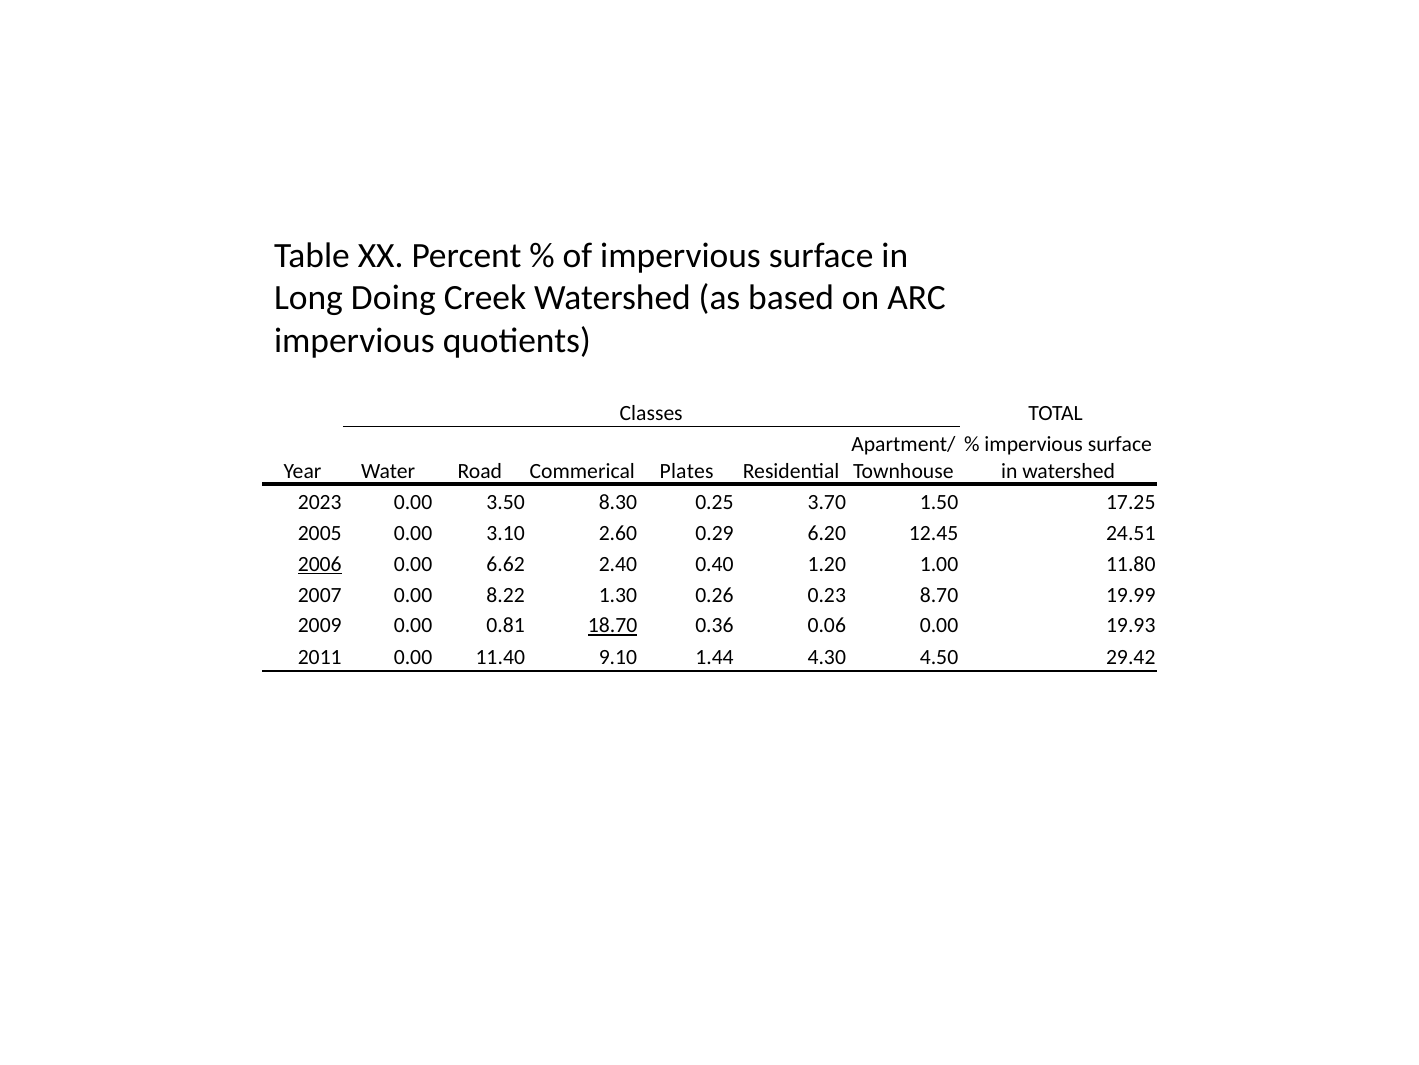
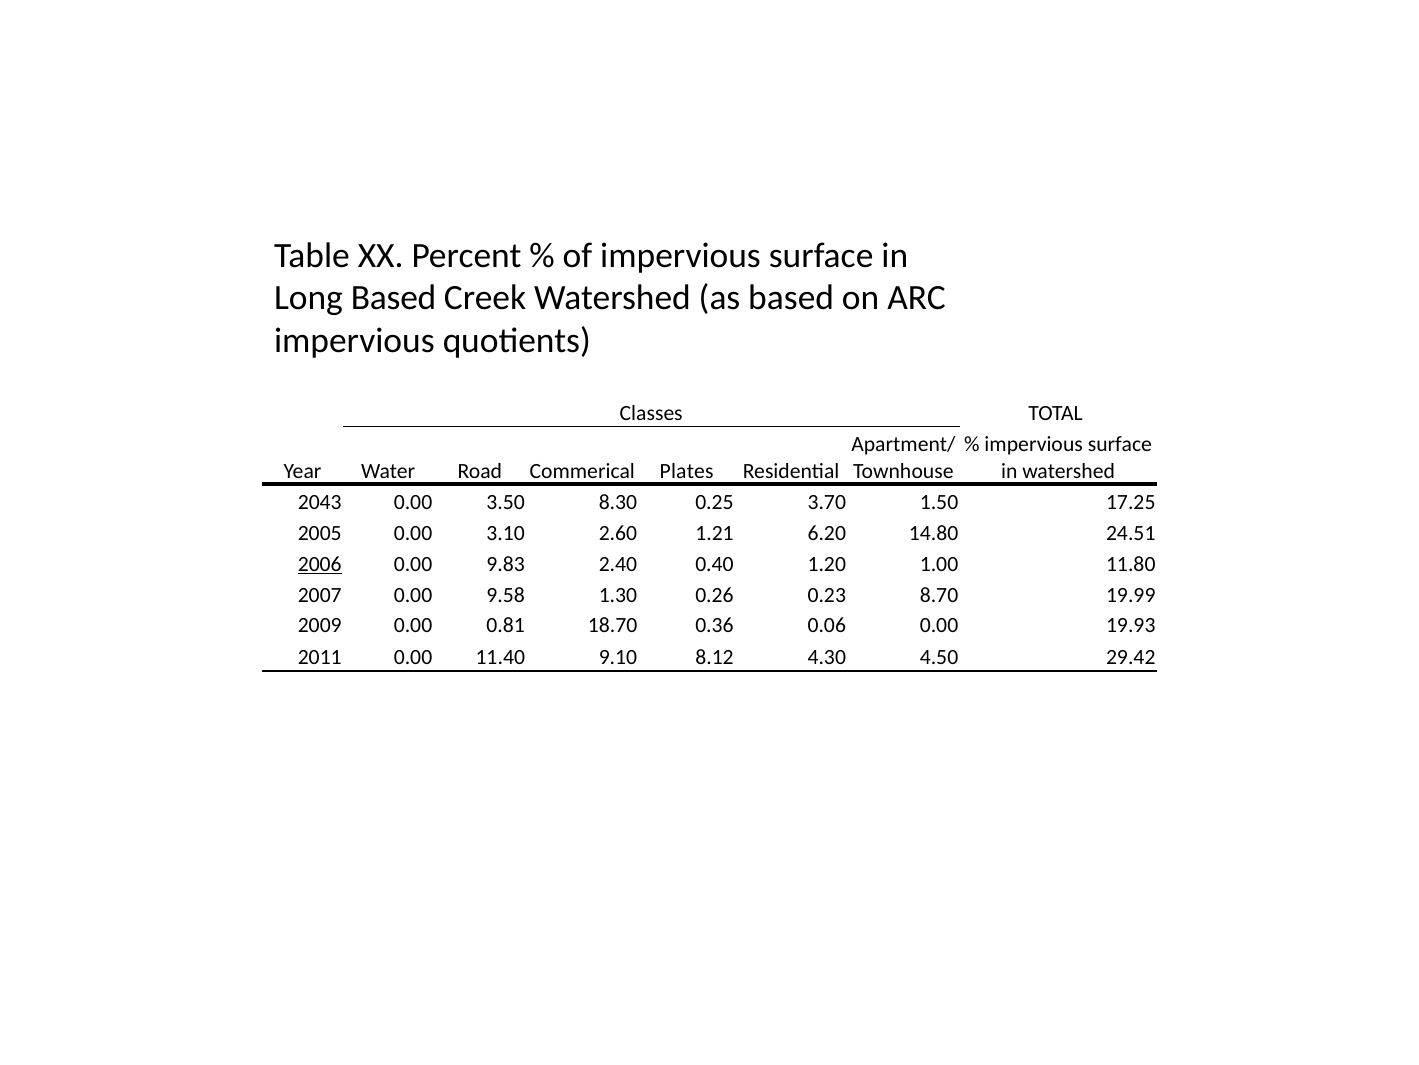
Long Doing: Doing -> Based
2023: 2023 -> 2043
0.29: 0.29 -> 1.21
12.45: 12.45 -> 14.80
6.62: 6.62 -> 9.83
8.22: 8.22 -> 9.58
18.70 underline: present -> none
1.44: 1.44 -> 8.12
